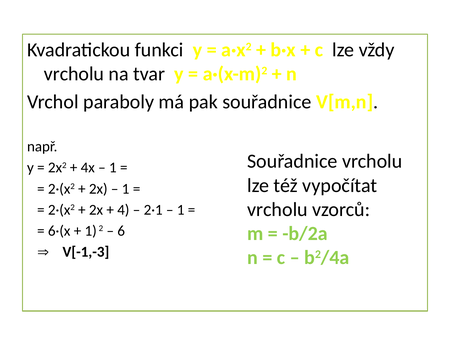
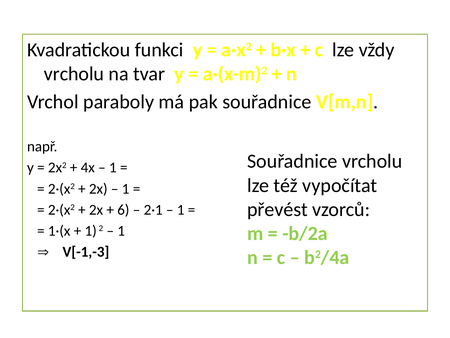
vrcholu at (277, 209): vrcholu -> převést
4: 4 -> 6
6·(x: 6·(x -> 1·(x
6 at (121, 230): 6 -> 1
